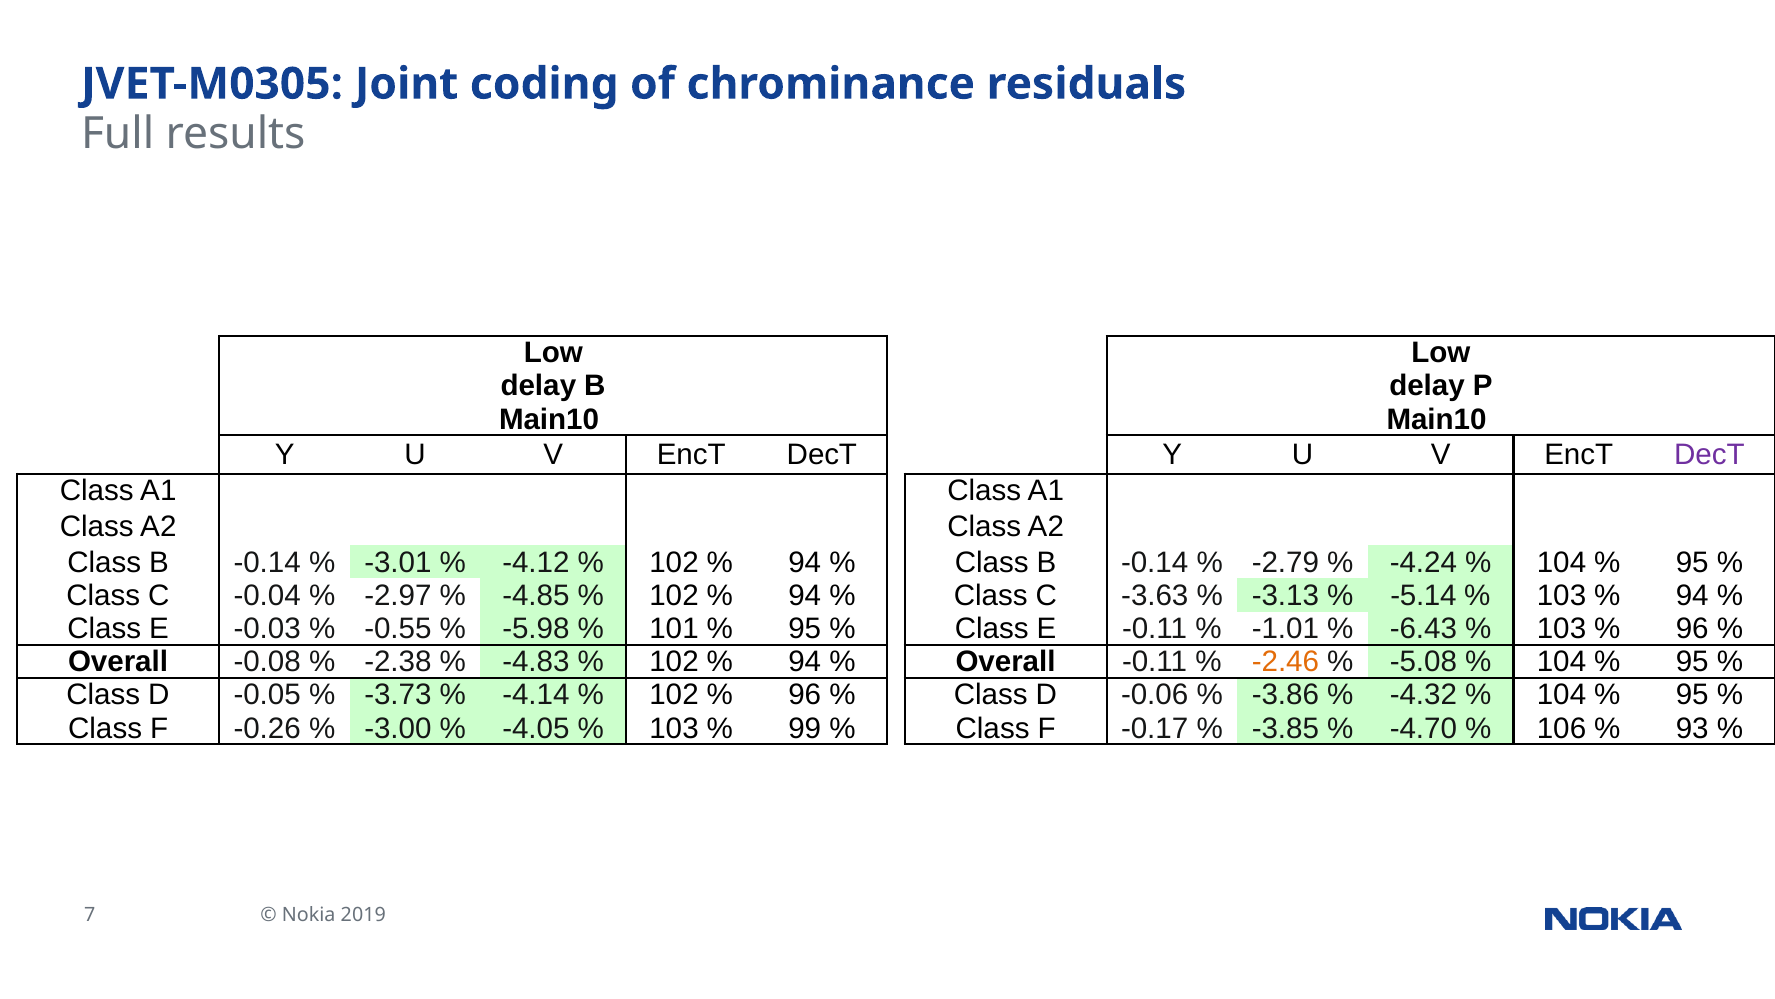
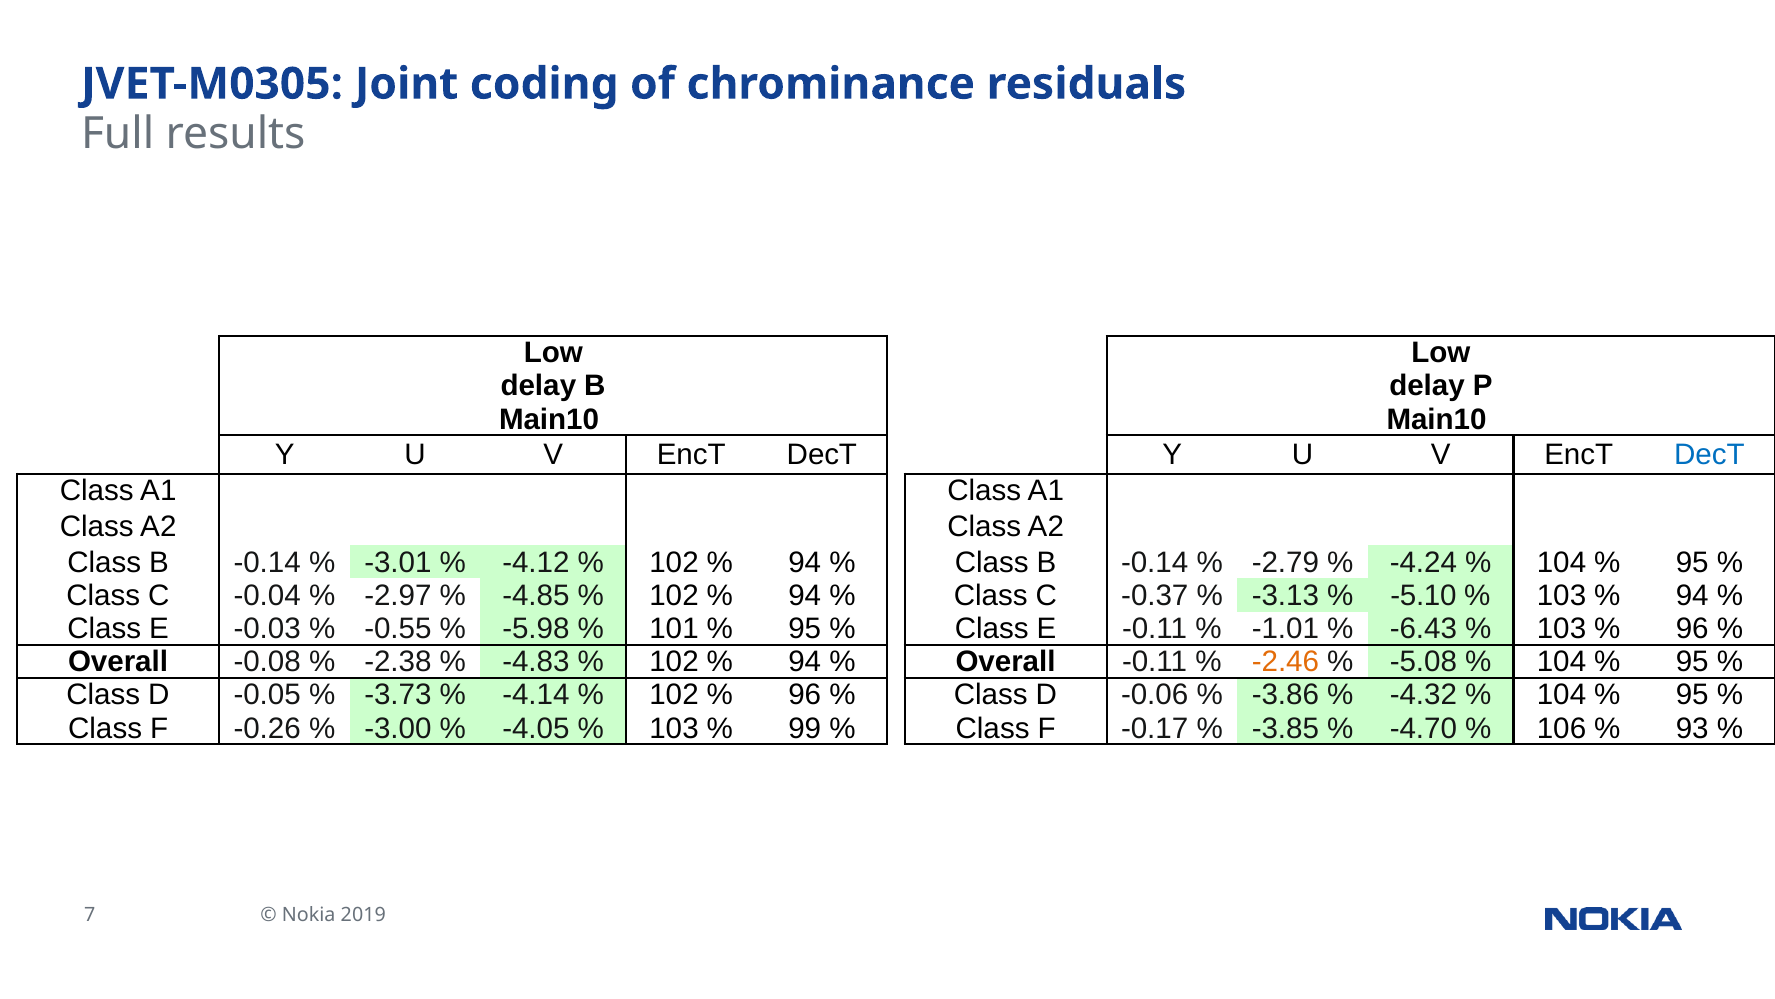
DecT at (1709, 455) colour: purple -> blue
-3.63: -3.63 -> -0.37
-5.14: -5.14 -> -5.10
